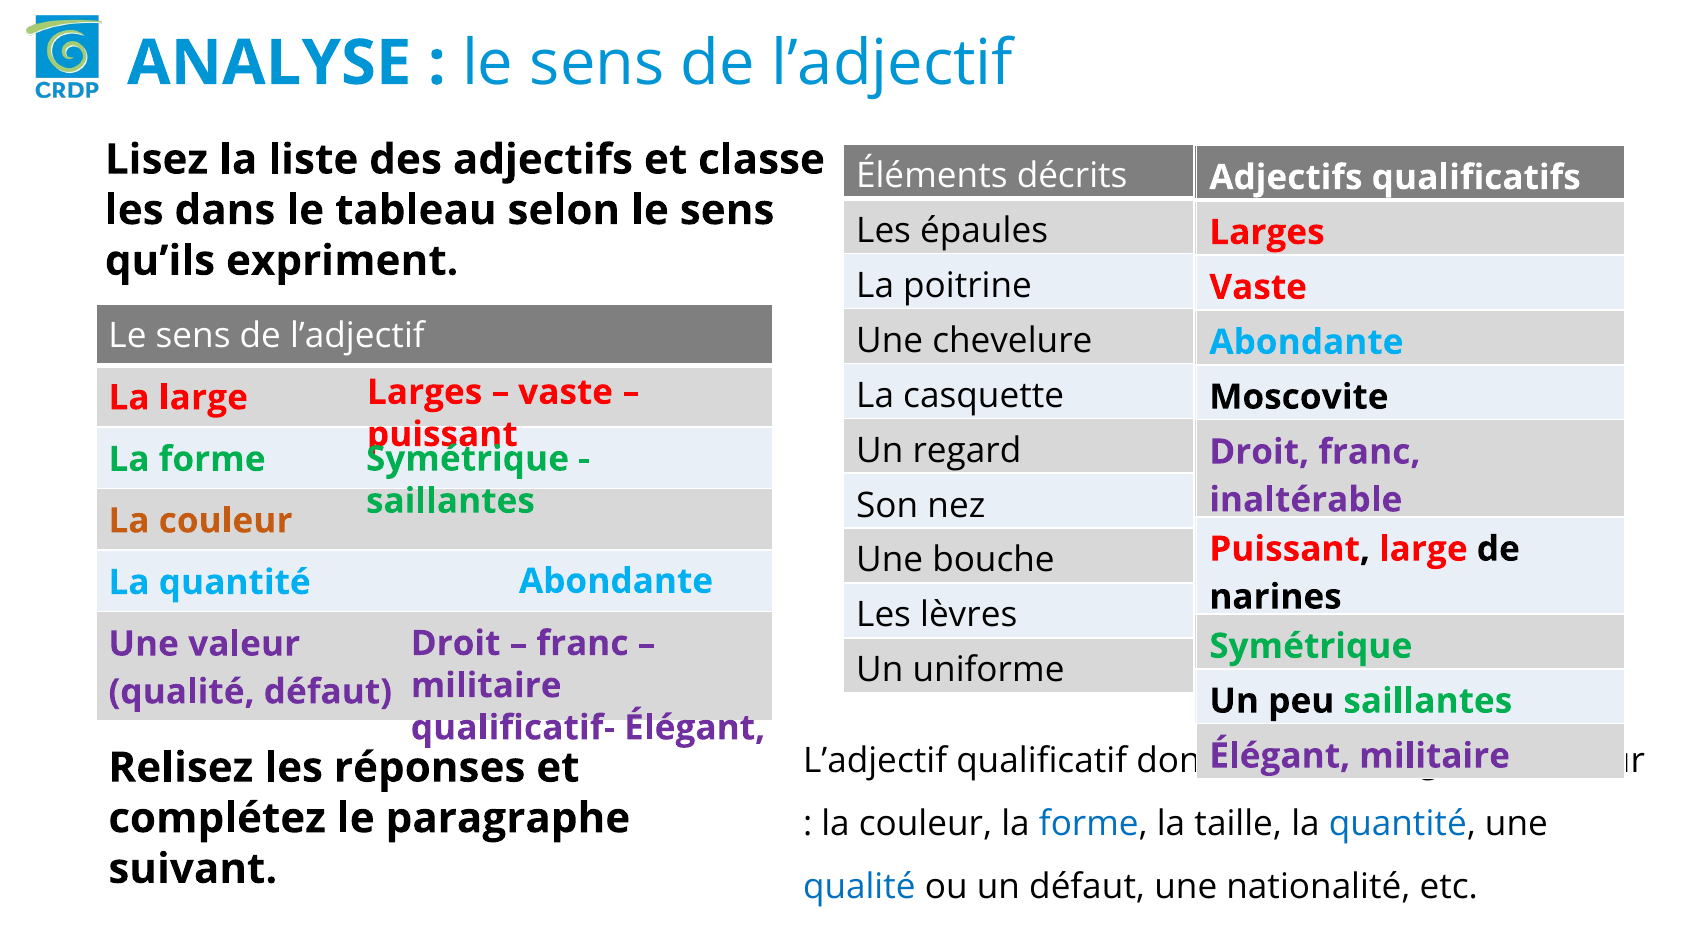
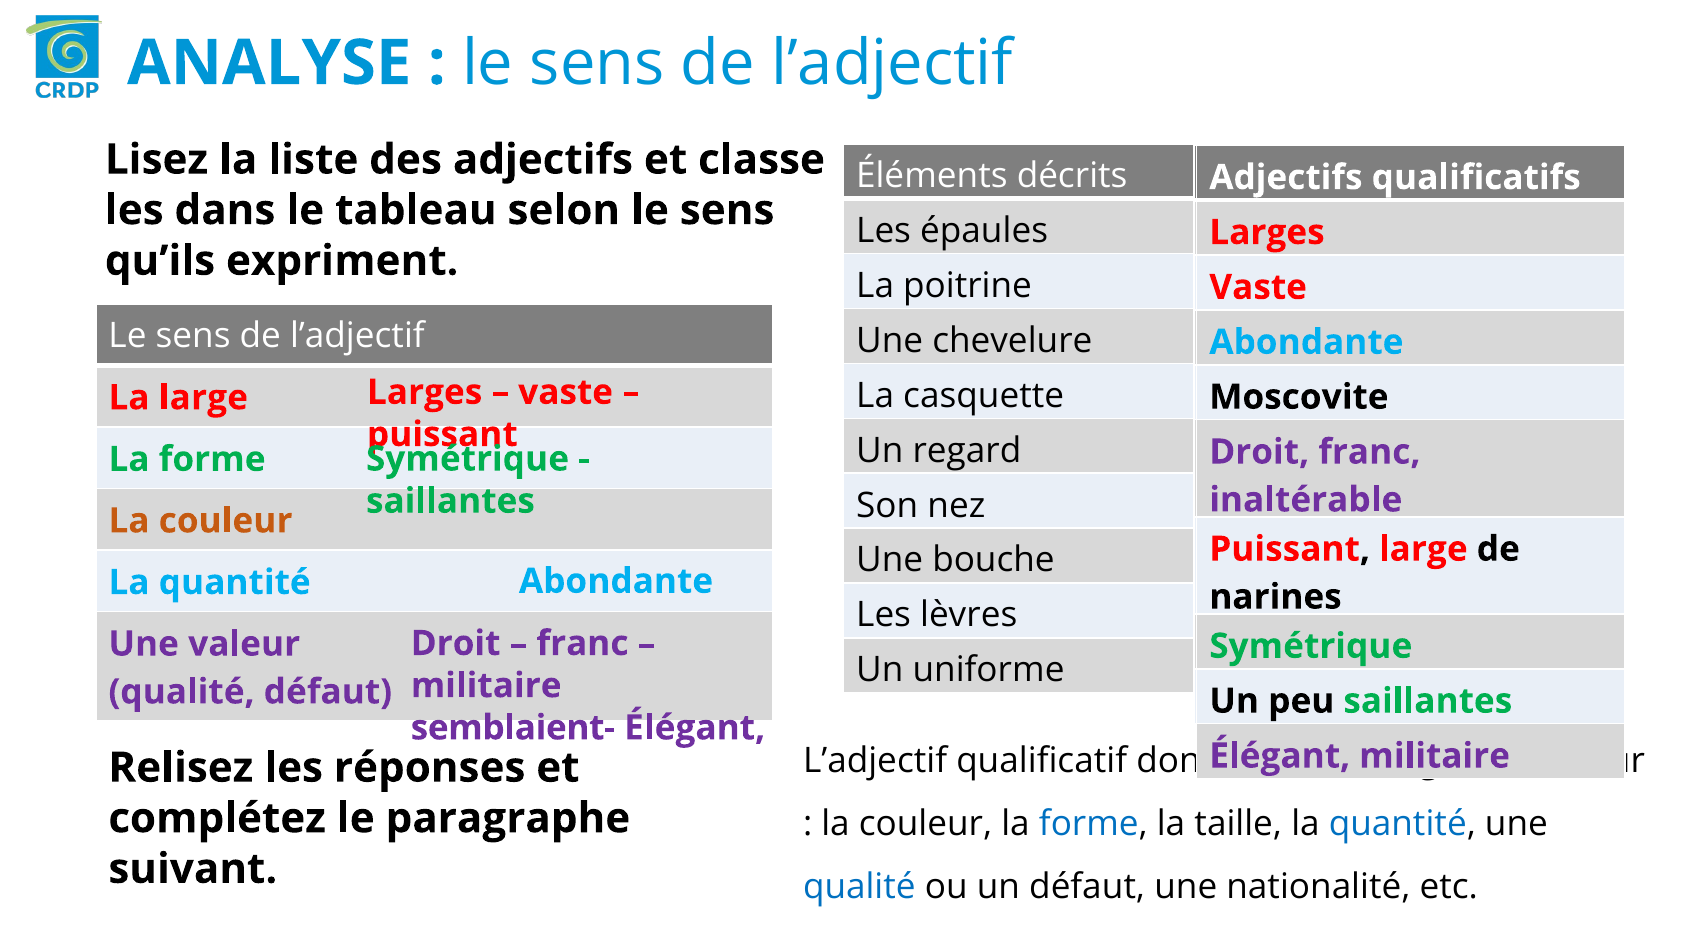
qualificatif-: qualificatif- -> semblaient-
